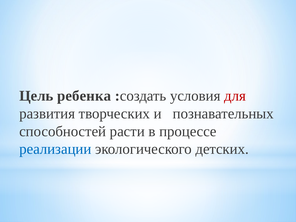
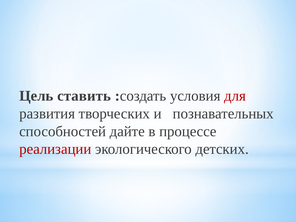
ребенка: ребенка -> ставить
расти: расти -> дайте
реализации colour: blue -> red
